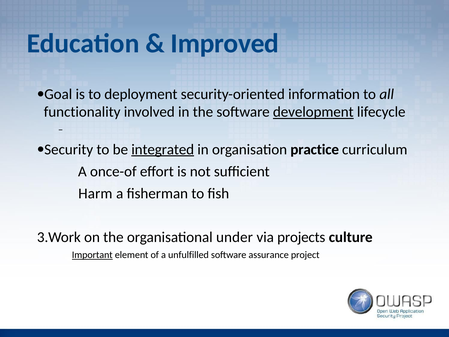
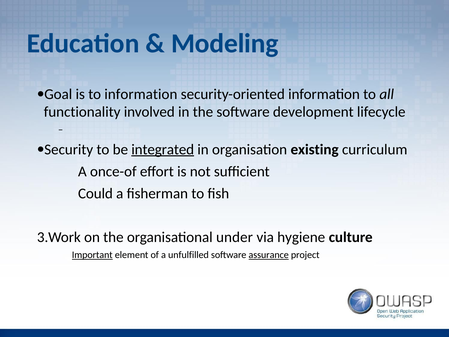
Improved: Improved -> Modeling
to deployment: deployment -> information
development underline: present -> none
practice: practice -> existing
Harm: Harm -> Could
projects: projects -> hygiene
assurance underline: none -> present
